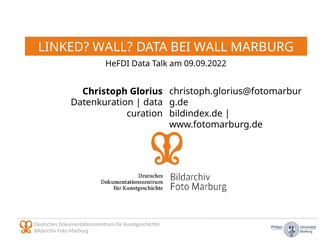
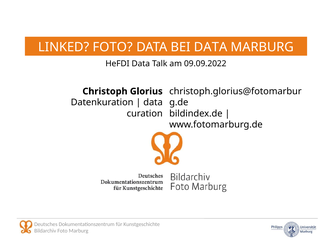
LINKED WALL: WALL -> FOTO
BEI WALL: WALL -> DATA
